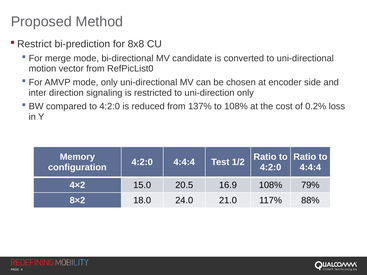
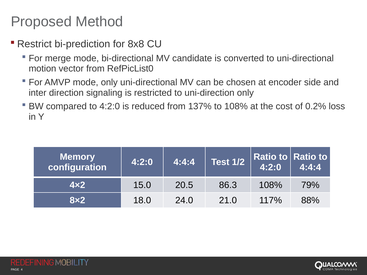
16.9: 16.9 -> 86.3
